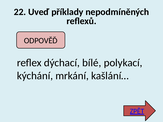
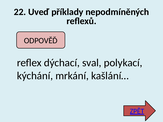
bílé: bílé -> sval
